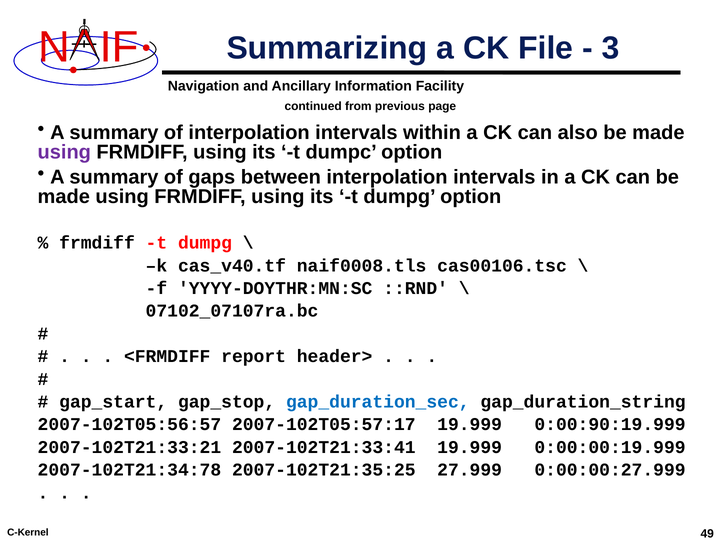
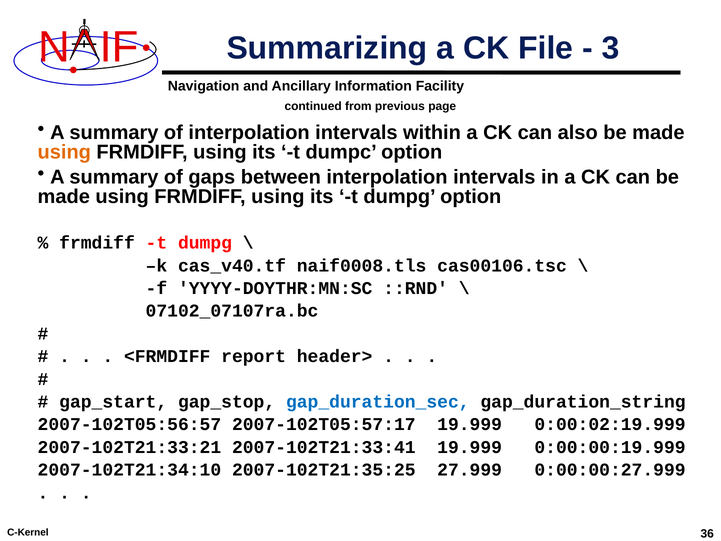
using at (64, 152) colour: purple -> orange
0:00:90:19.999: 0:00:90:19.999 -> 0:00:02:19.999
2007-102T21:34:78: 2007-102T21:34:78 -> 2007-102T21:34:10
49: 49 -> 36
